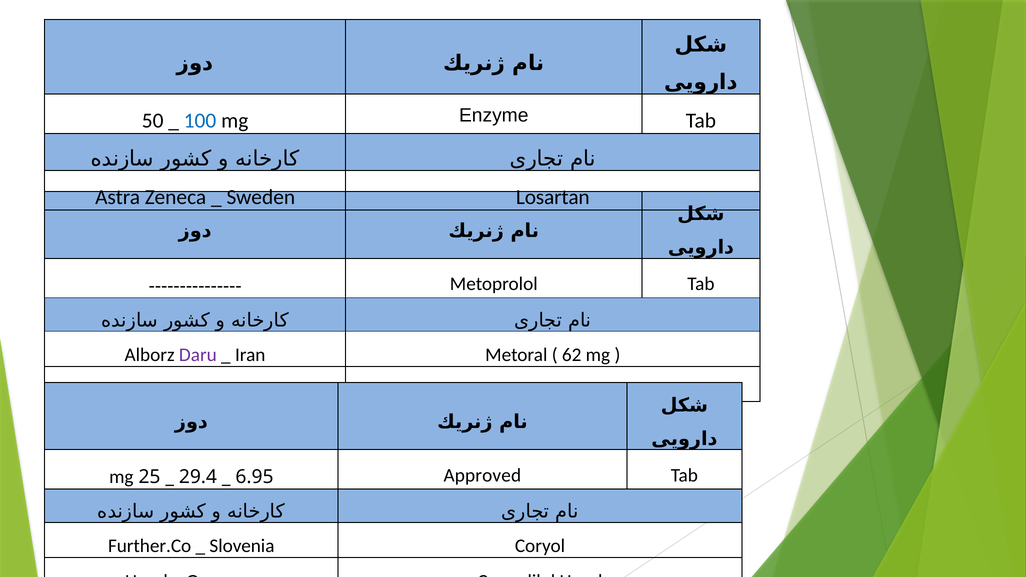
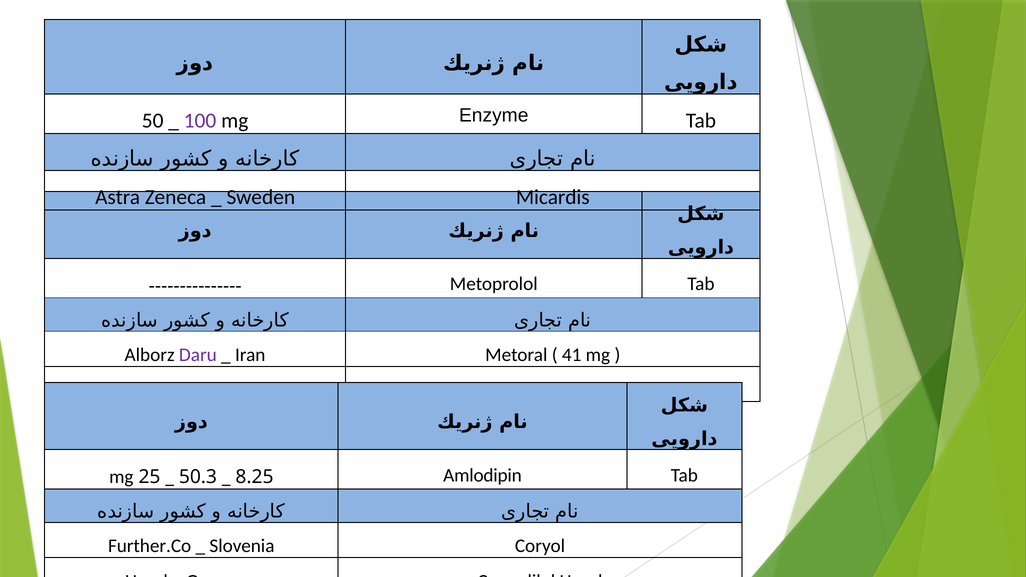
100 colour: blue -> purple
Losartan: Losartan -> Micardis
62: 62 -> 41
Approved: Approved -> Amlodipin
29.4: 29.4 -> 50.3
6.95: 6.95 -> 8.25
